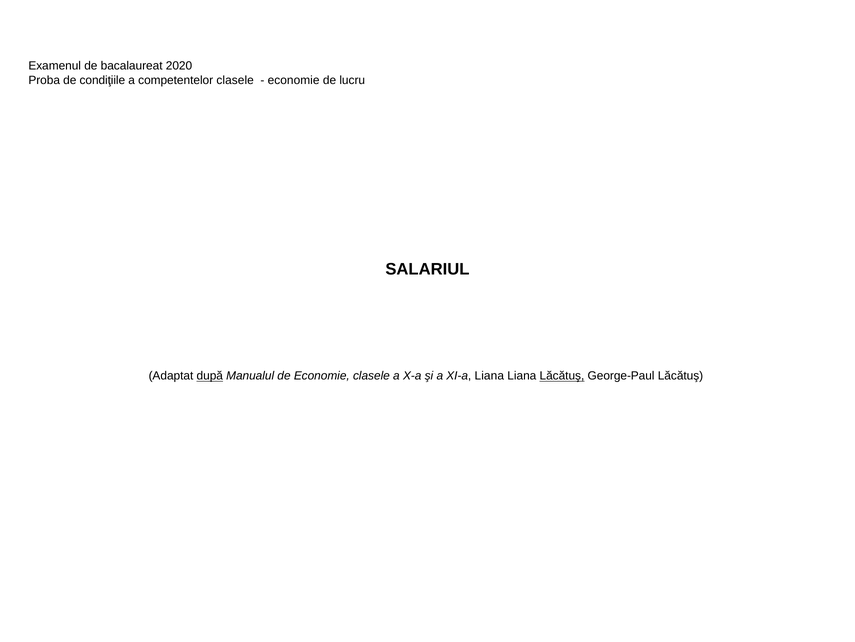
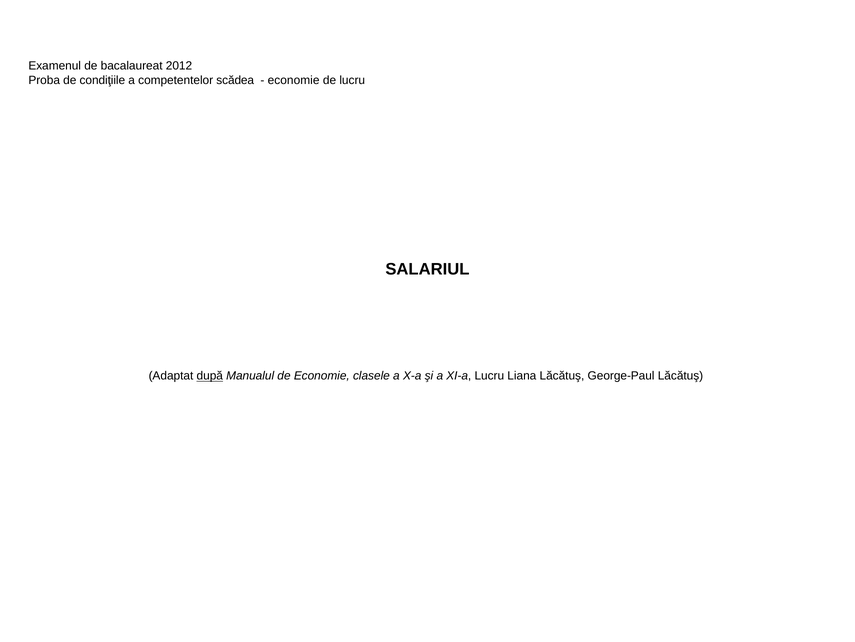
2020: 2020 -> 2012
competentelor clasele: clasele -> scădea
XI-a Liana: Liana -> Lucru
Lăcătuş at (562, 376) underline: present -> none
